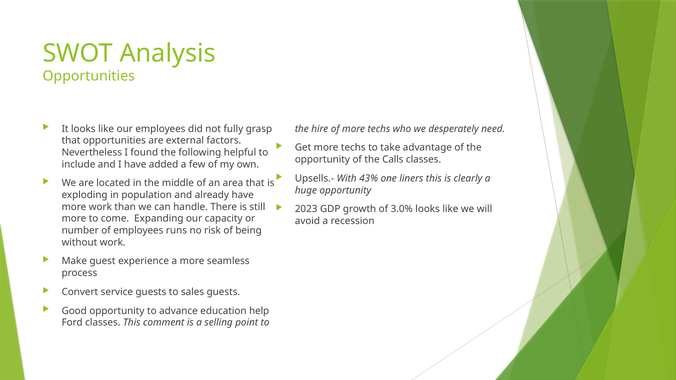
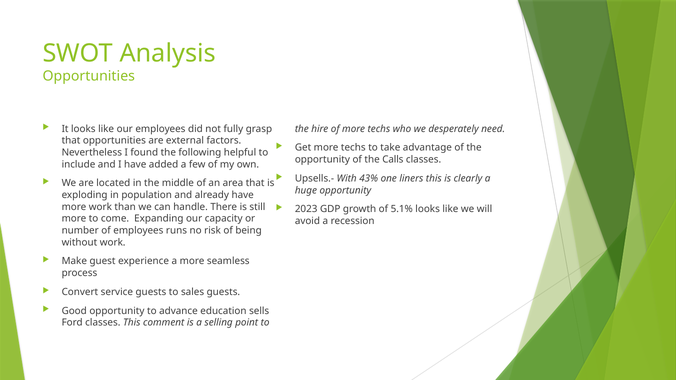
3.0%: 3.0% -> 5.1%
help: help -> sells
